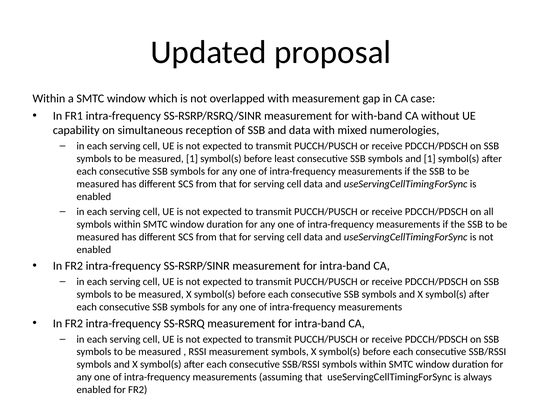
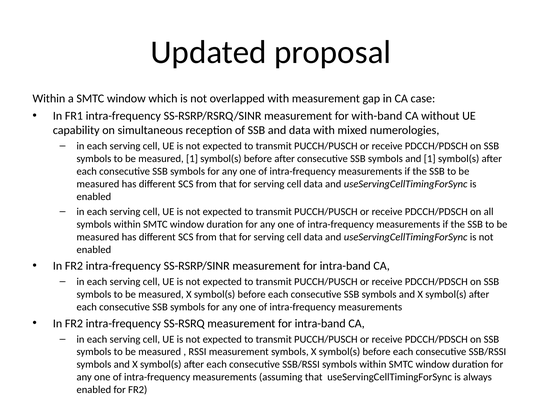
before least: least -> after
